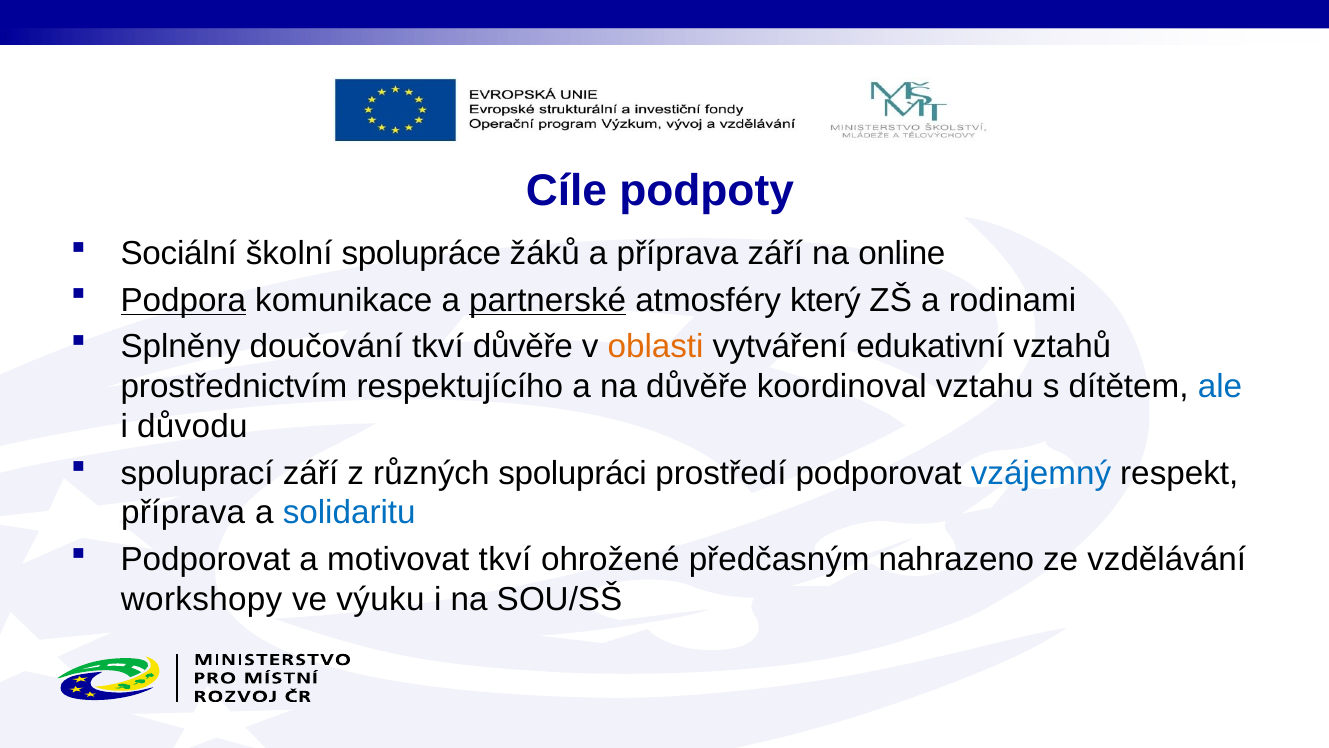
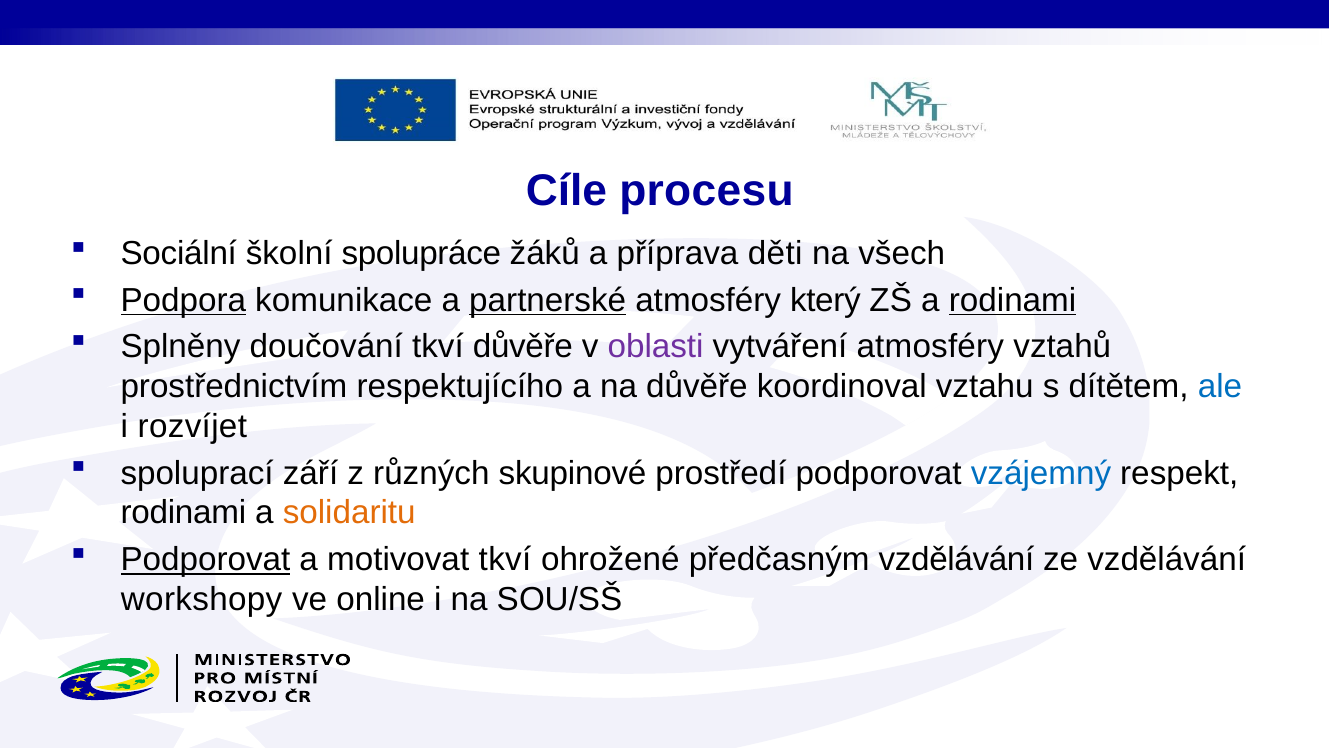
podpoty: podpoty -> procesu
příprava září: září -> děti
online: online -> všech
rodinami at (1013, 300) underline: none -> present
oblasti colour: orange -> purple
vytváření edukativní: edukativní -> atmosféry
důvodu: důvodu -> rozvíjet
spolupráci: spolupráci -> skupinové
příprava at (183, 513): příprava -> rodinami
solidaritu colour: blue -> orange
Podporovat at (205, 559) underline: none -> present
předčasným nahrazeno: nahrazeno -> vzdělávání
výuku: výuku -> online
